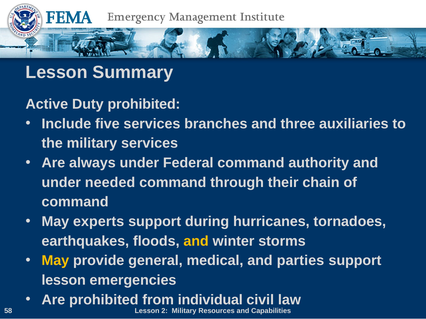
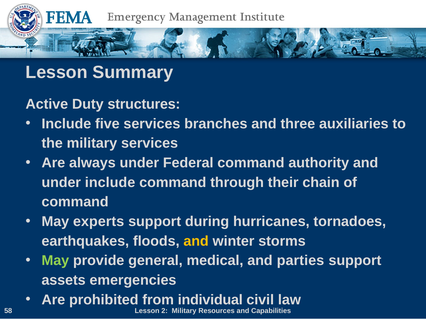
Duty prohibited: prohibited -> structures
under needed: needed -> include
May at (55, 261) colour: yellow -> light green
lesson at (64, 281): lesson -> assets
